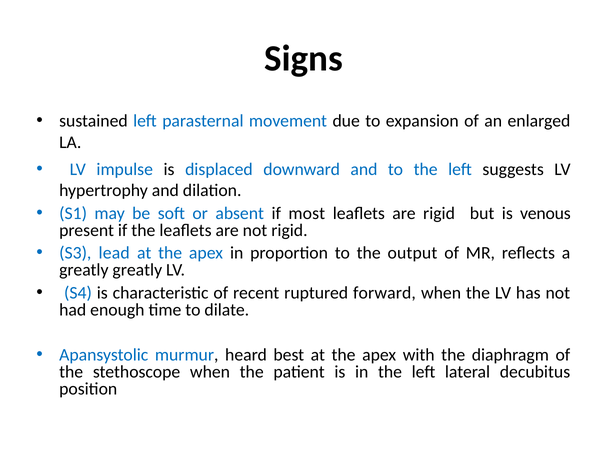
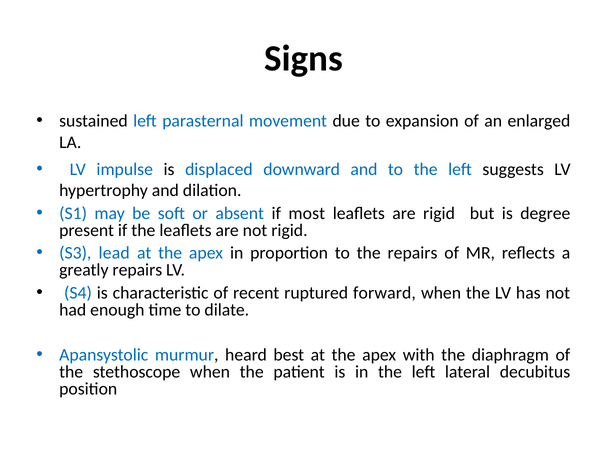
venous: venous -> degree
the output: output -> repairs
greatly greatly: greatly -> repairs
